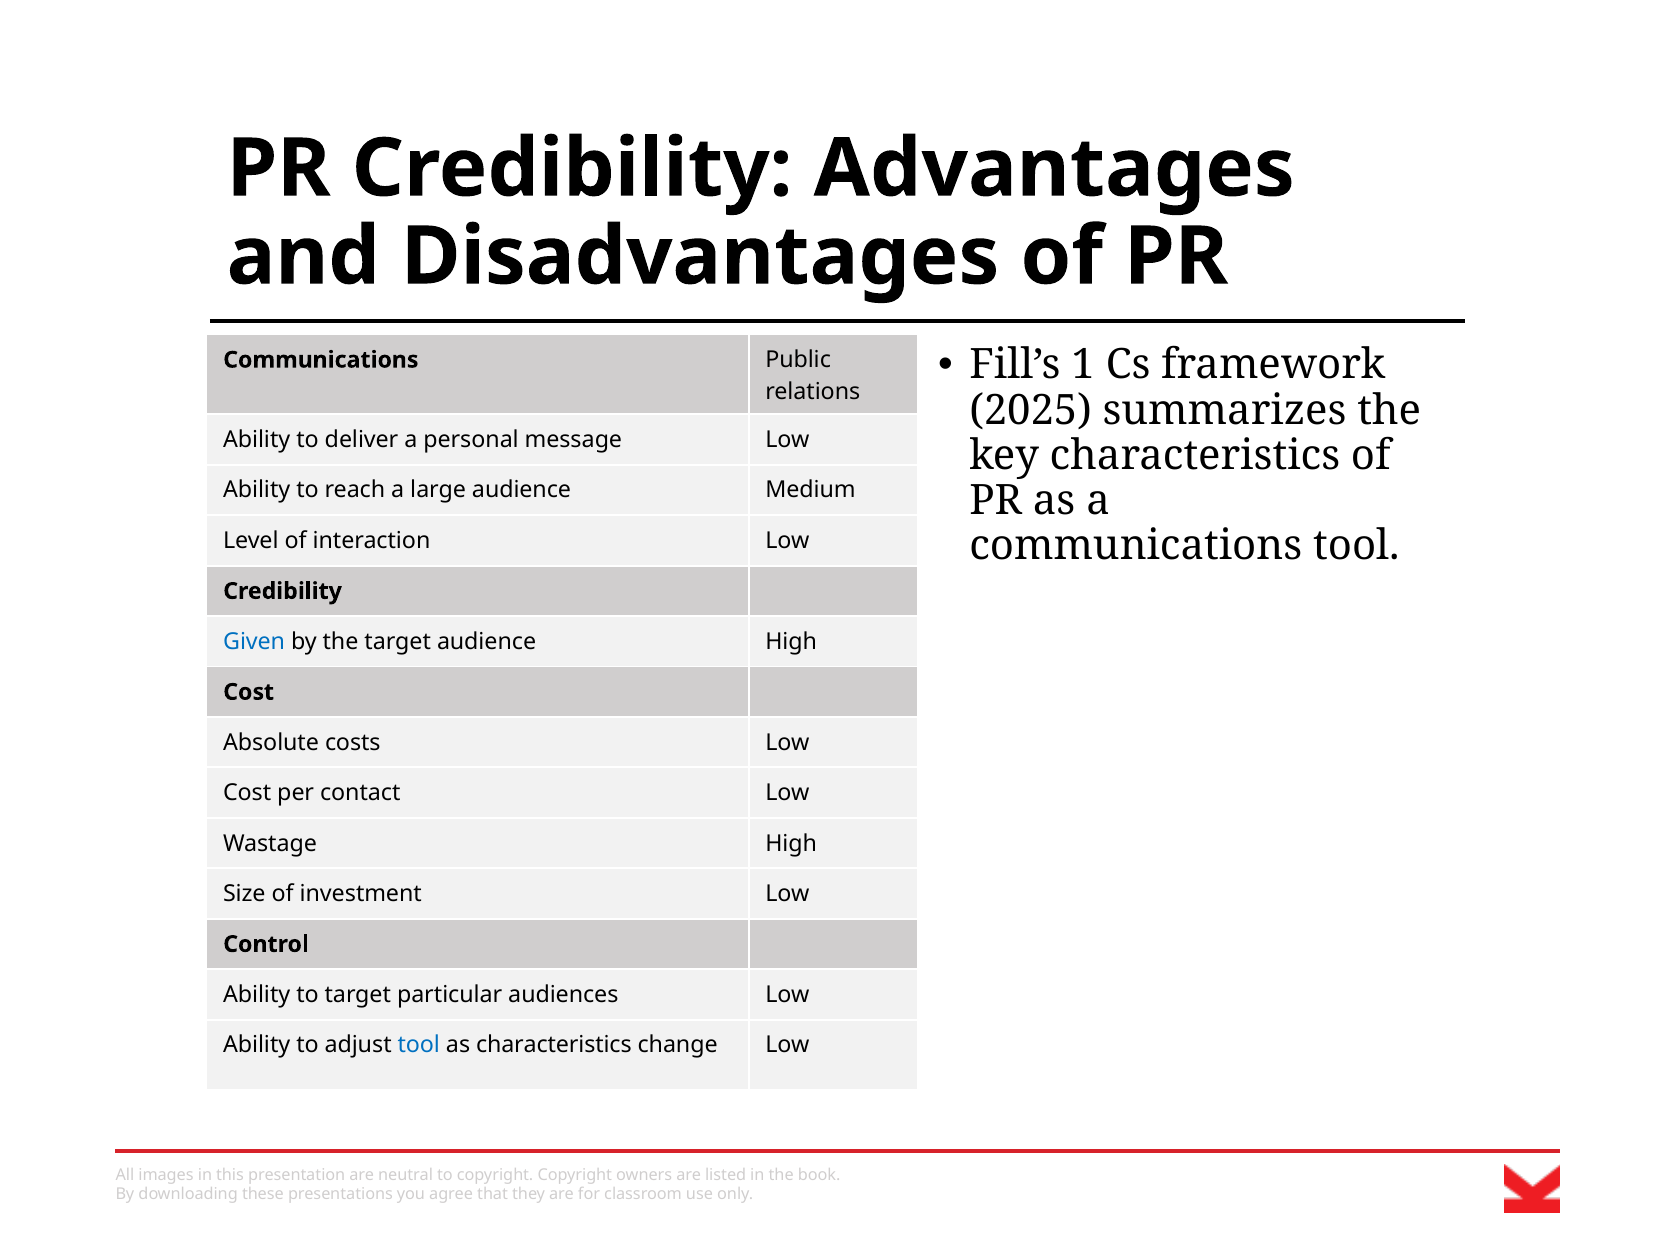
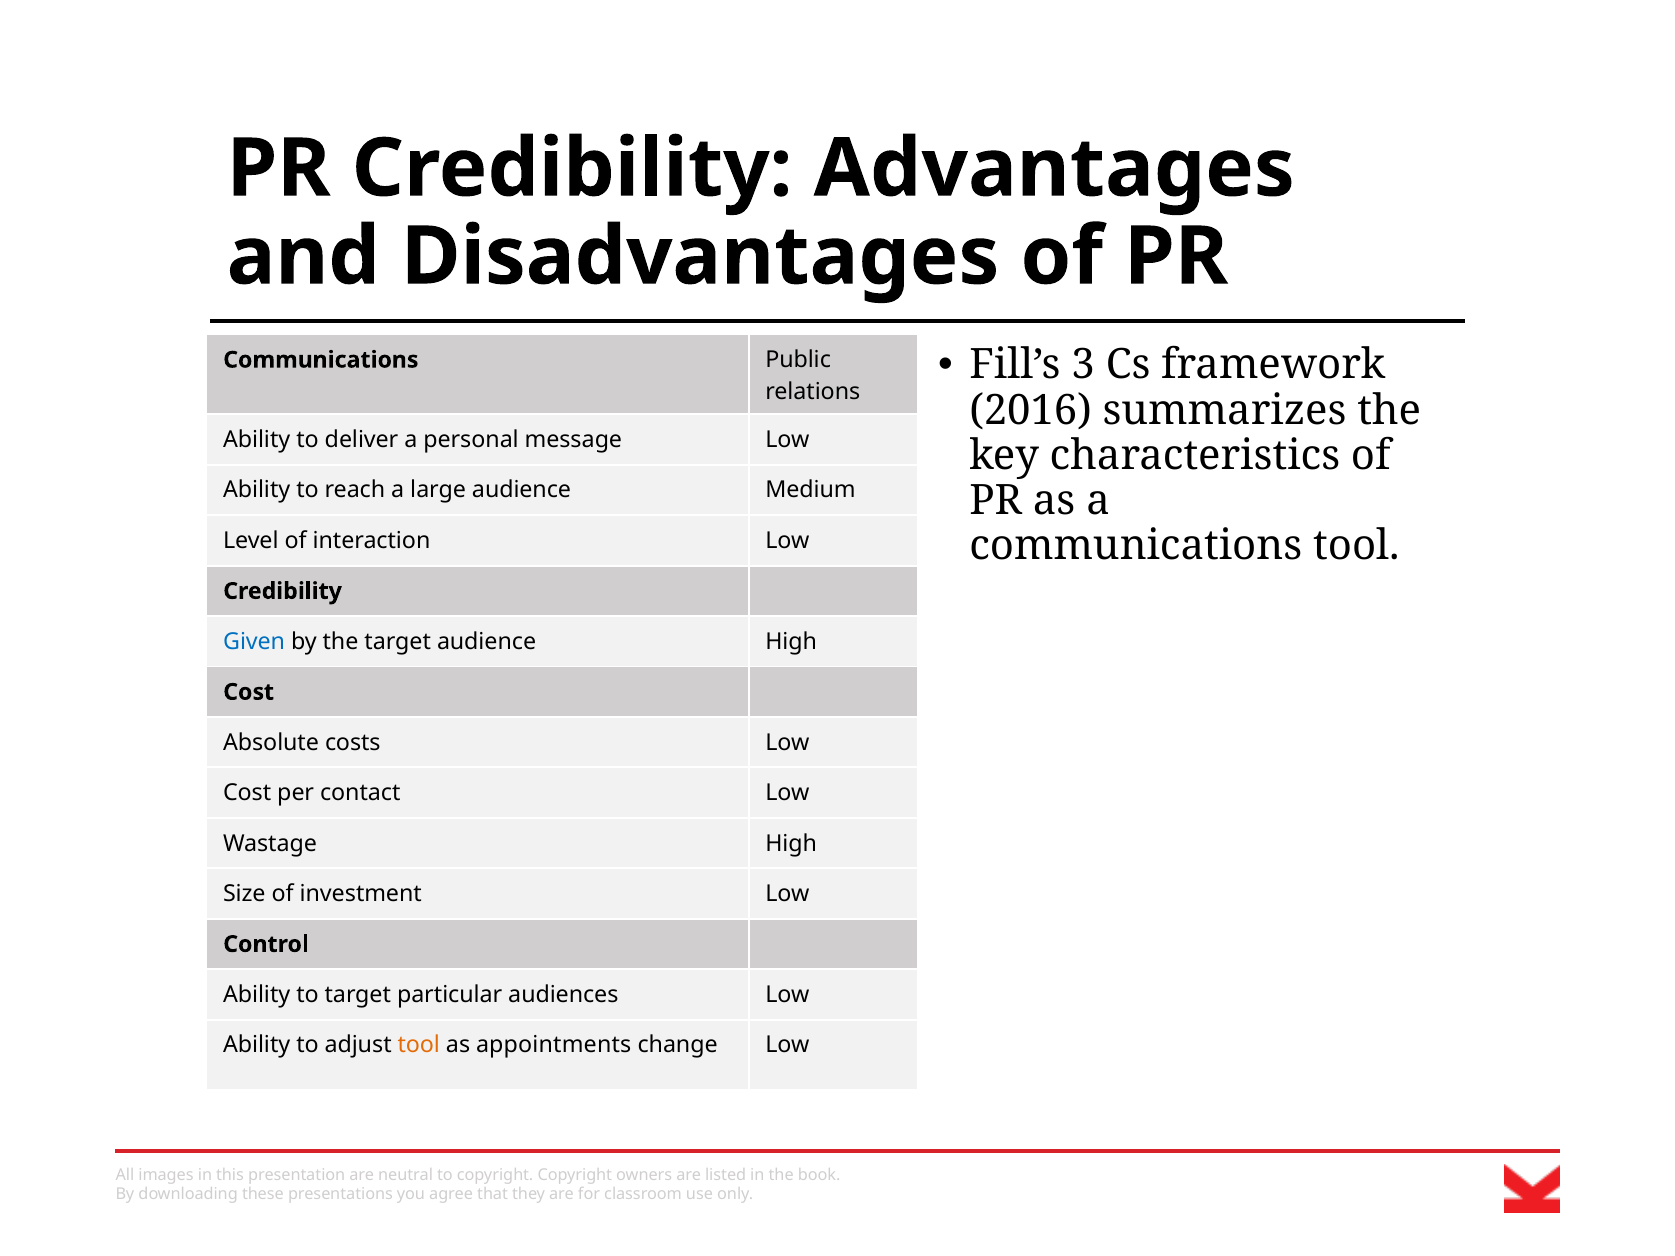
1: 1 -> 3
2025: 2025 -> 2016
tool at (419, 1045) colour: blue -> orange
as characteristics: characteristics -> appointments
